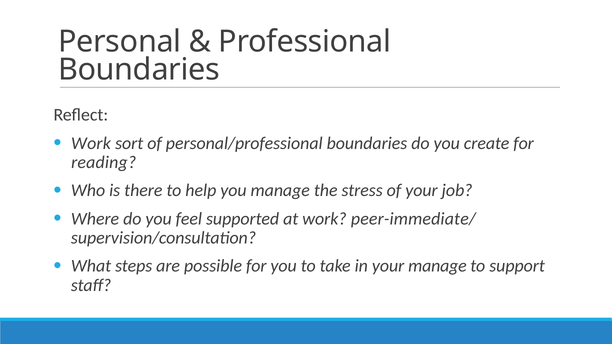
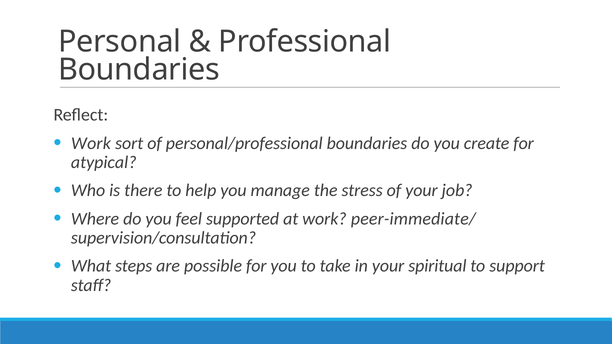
reading: reading -> atypical
your manage: manage -> spiritual
